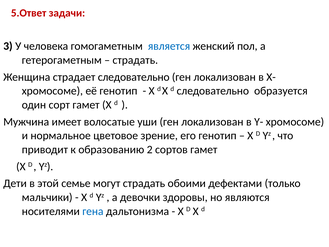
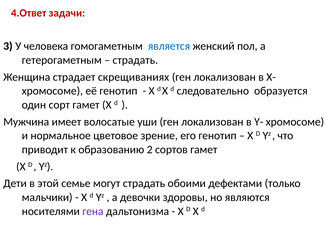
5.Ответ: 5.Ответ -> 4.Ответ
страдает следовательно: следовательно -> скрещиваниях
гена colour: blue -> purple
